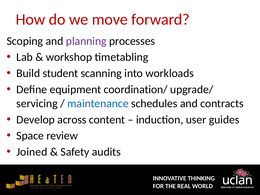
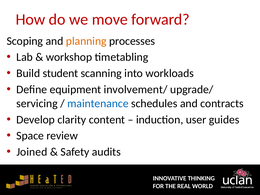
planning colour: purple -> orange
coordination/: coordination/ -> involvement/
across: across -> clarity
